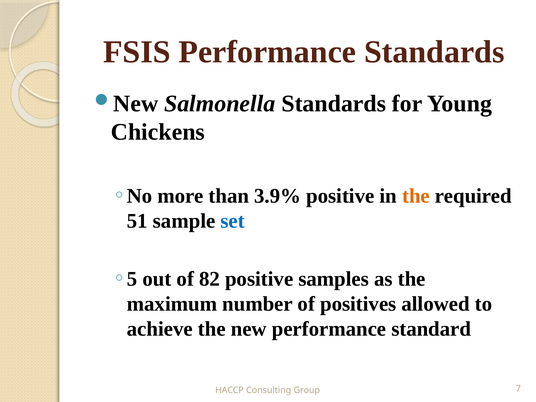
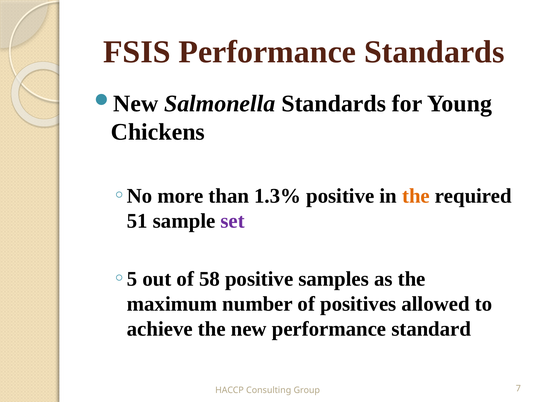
3.9%: 3.9% -> 1.3%
set colour: blue -> purple
82: 82 -> 58
